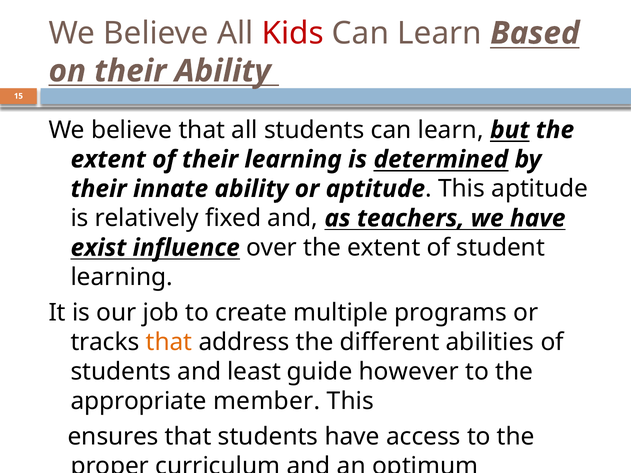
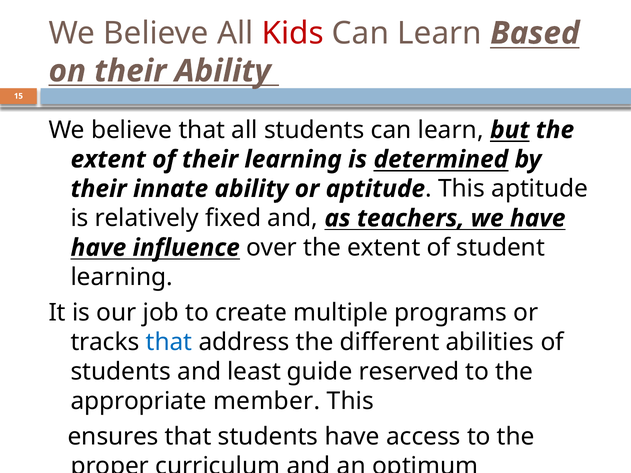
exist at (98, 248): exist -> have
that at (169, 342) colour: orange -> blue
however: however -> reserved
